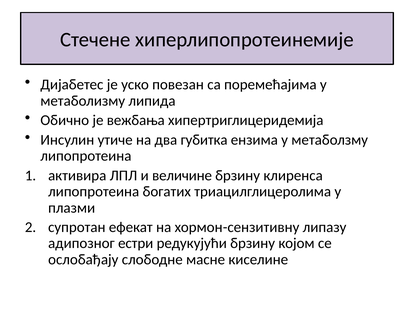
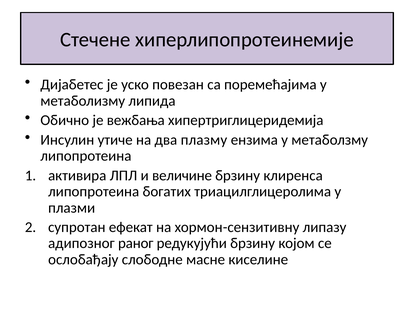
губитка: губитка -> плазму
естри: естри -> раног
